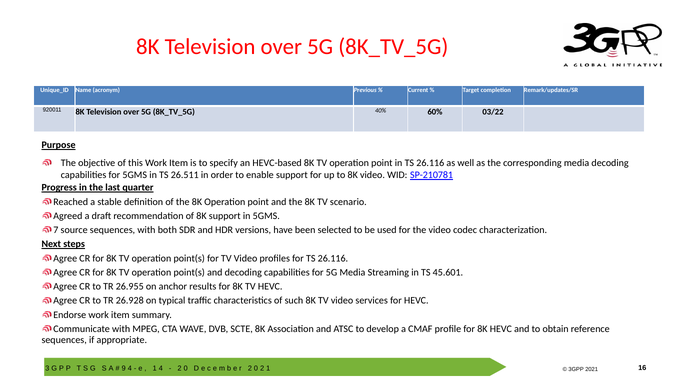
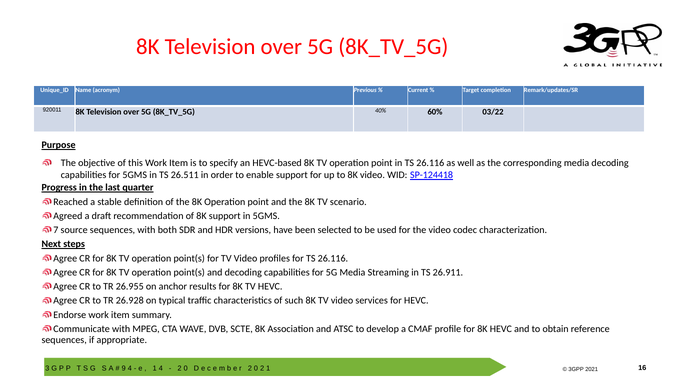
SP-210781: SP-210781 -> SP-124418
45.601: 45.601 -> 26.911
